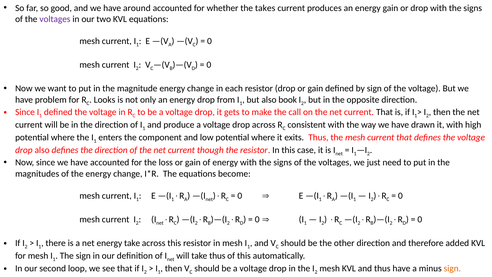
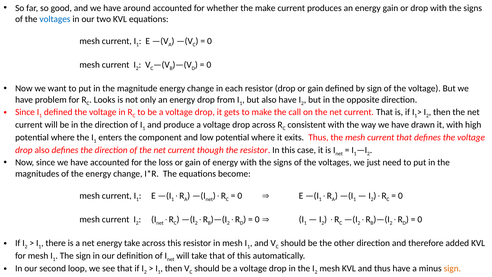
the takes: takes -> make
voltages at (55, 19) colour: purple -> blue
also book: book -> have
take thus: thus -> that
